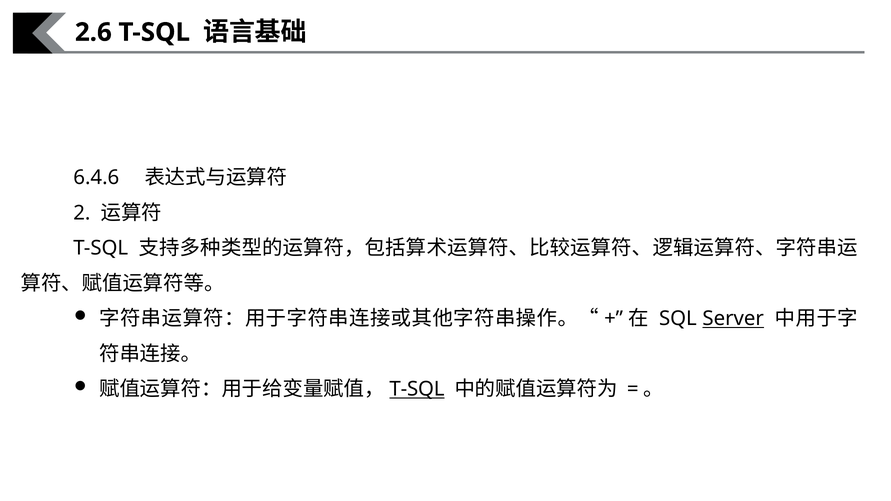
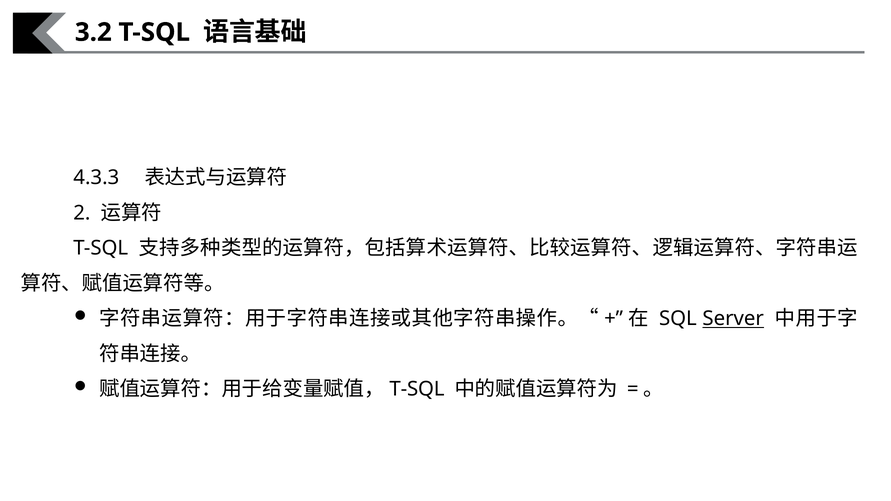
2.6: 2.6 -> 3.2
6.4.6: 6.4.6 -> 4.3.3
T-SQL at (417, 389) underline: present -> none
